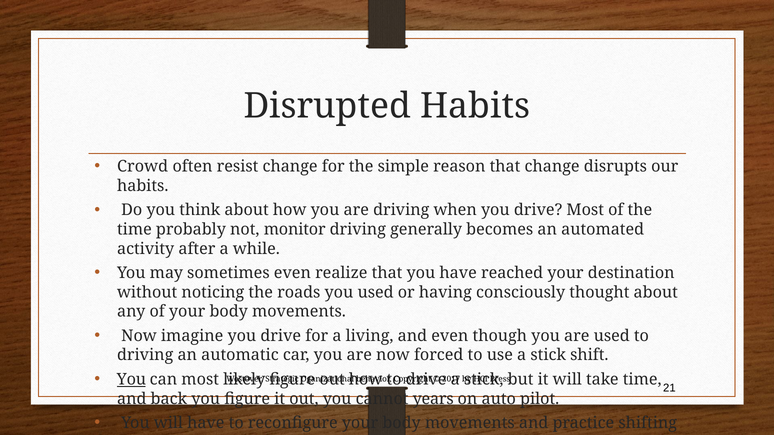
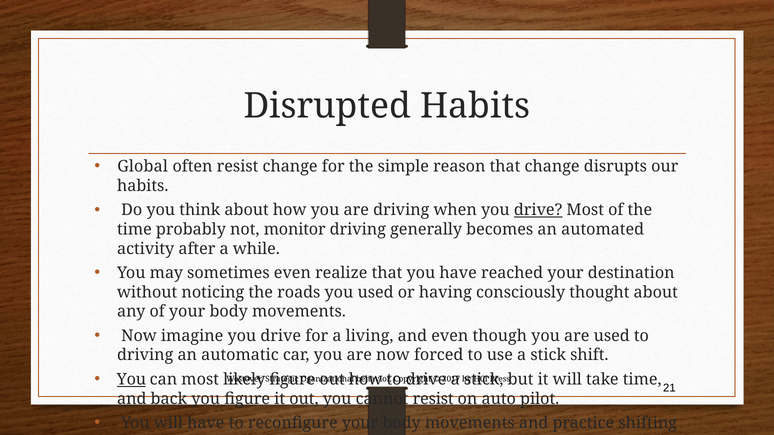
Crowd: Crowd -> Global
drive at (538, 210) underline: none -> present
cannot years: years -> resist
